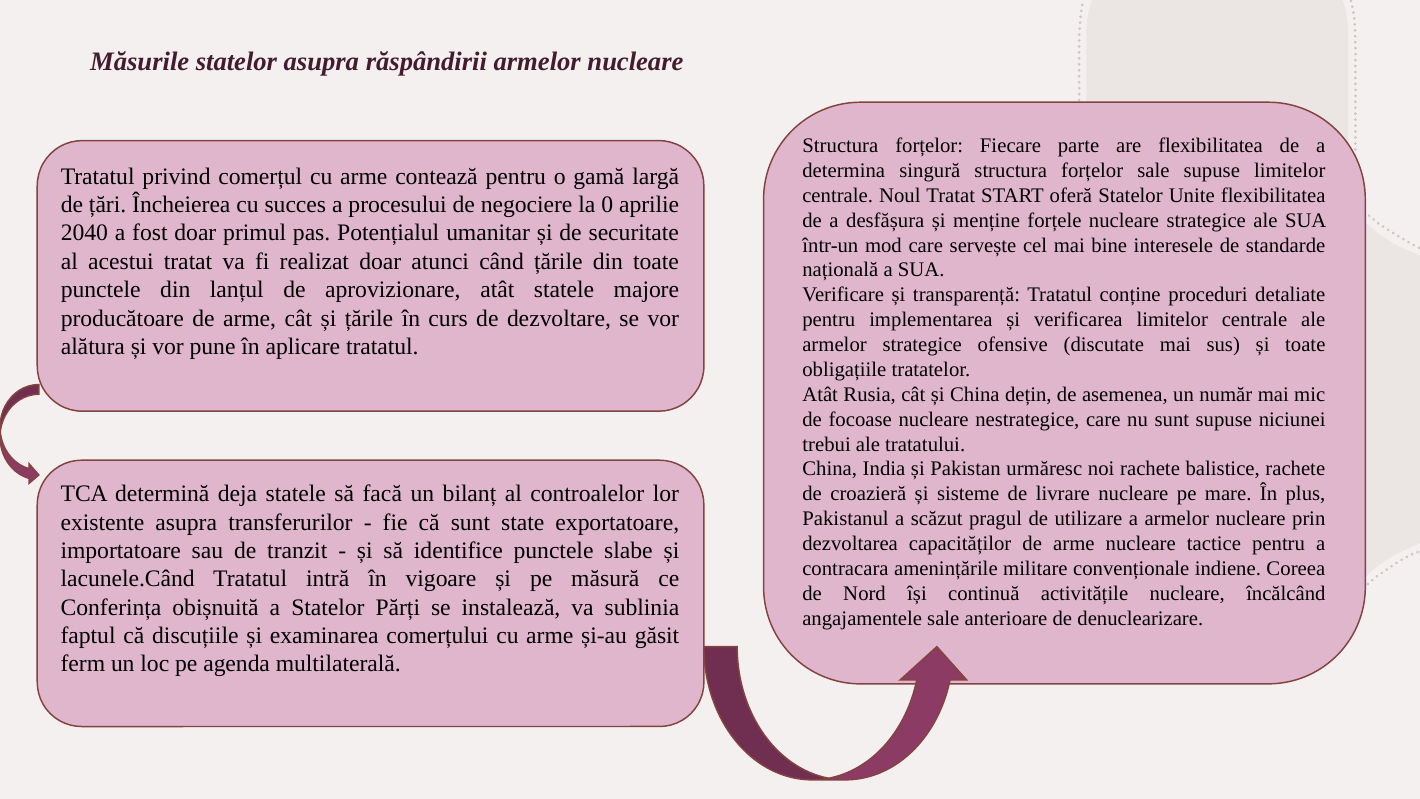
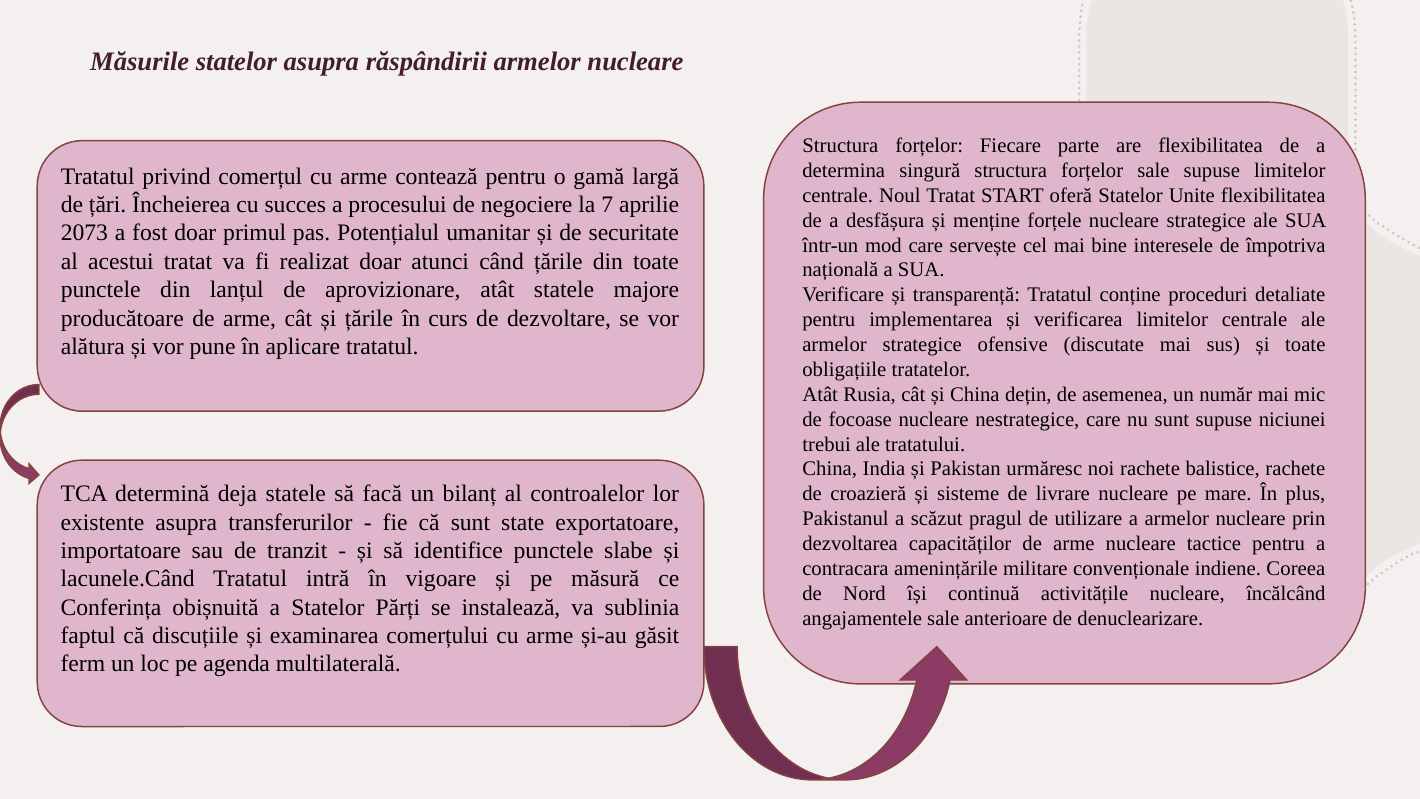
0: 0 -> 7
2040: 2040 -> 2073
standarde: standarde -> împotriva
